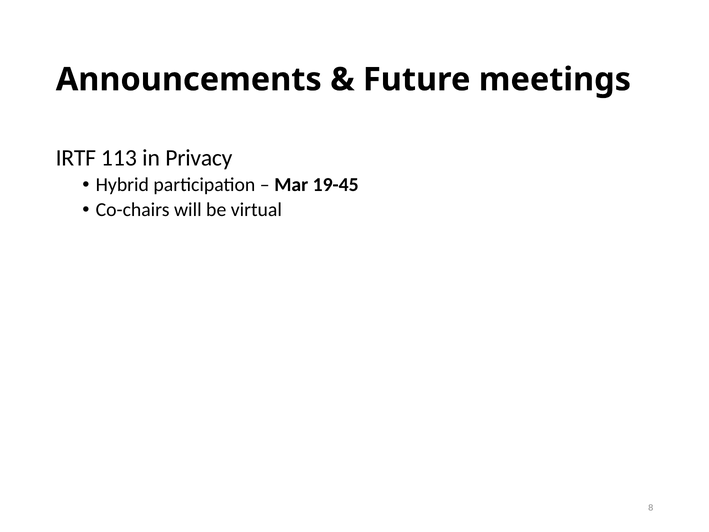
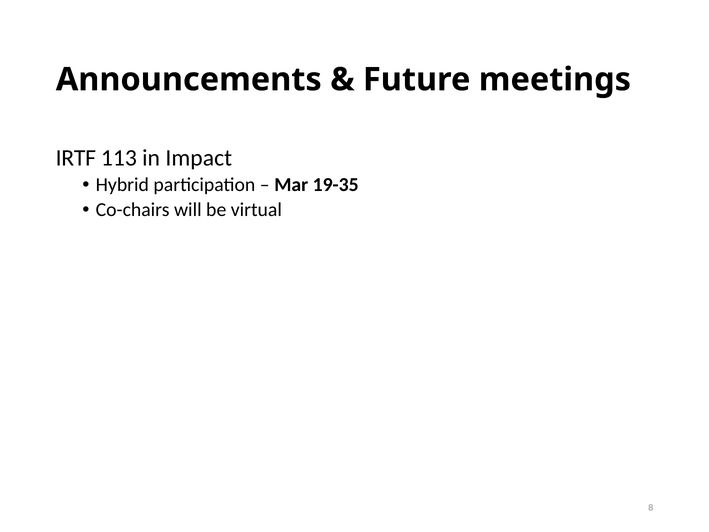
Privacy: Privacy -> Impact
19-45: 19-45 -> 19-35
